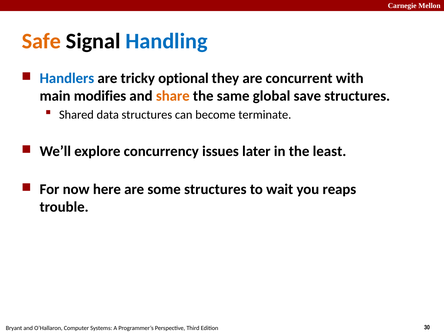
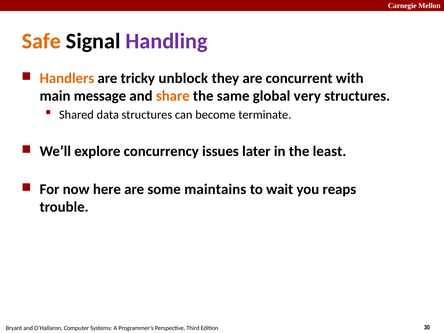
Handling colour: blue -> purple
Handlers colour: blue -> orange
optional: optional -> unblock
modifies: modifies -> message
save: save -> very
some structures: structures -> maintains
